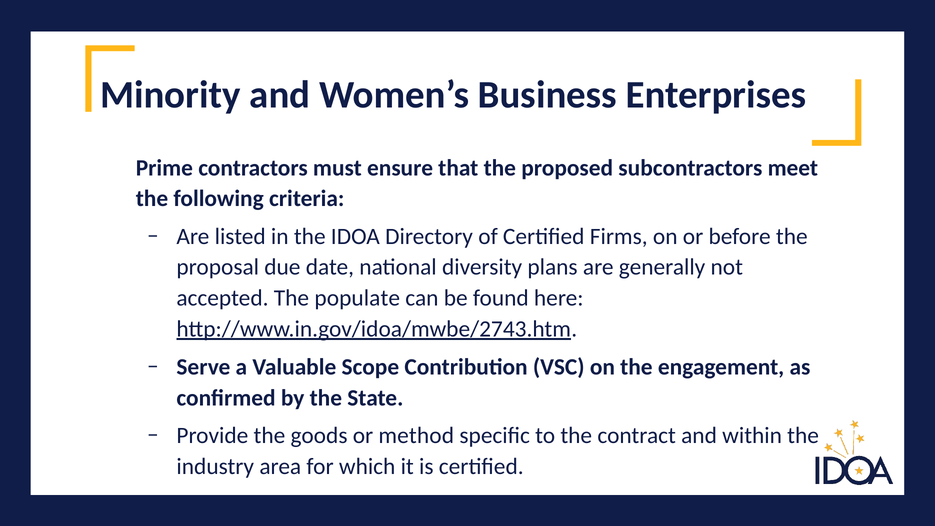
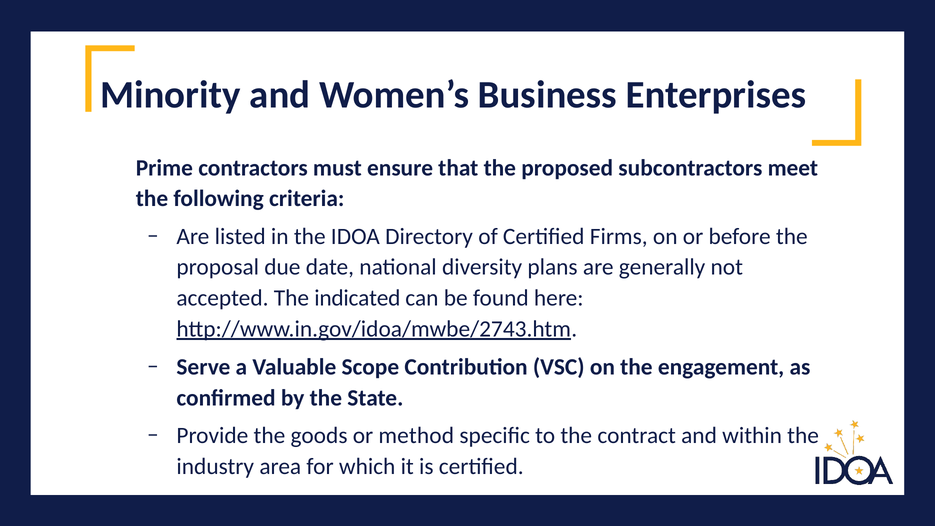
populate: populate -> indicated
